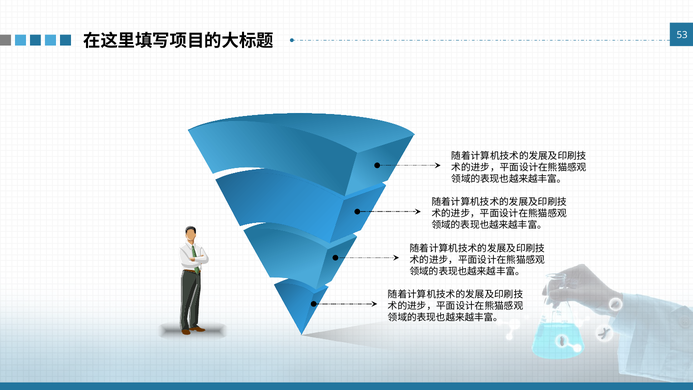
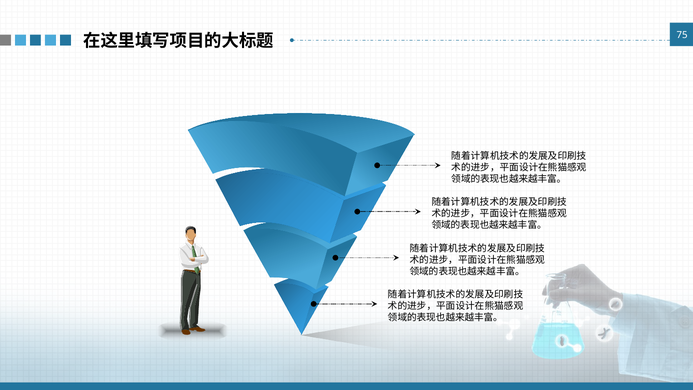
53: 53 -> 75
